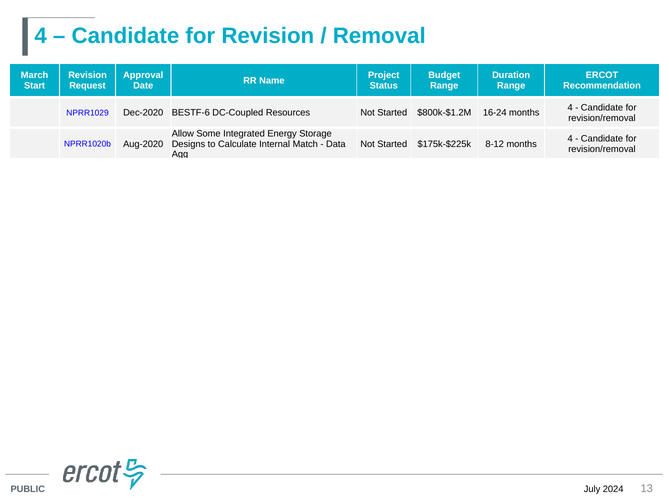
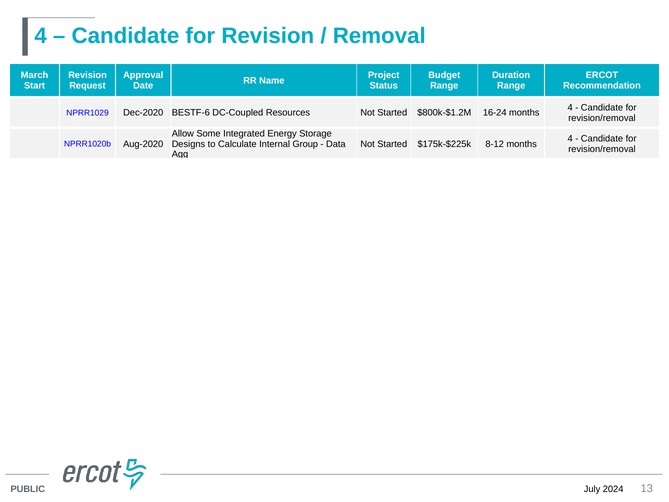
Match: Match -> Group
